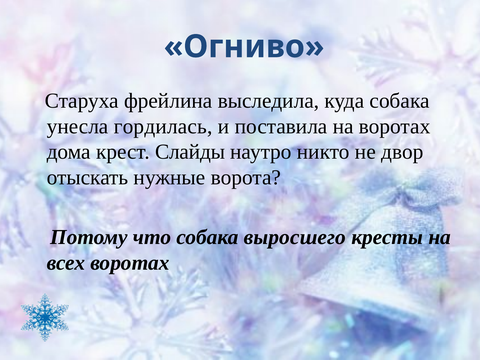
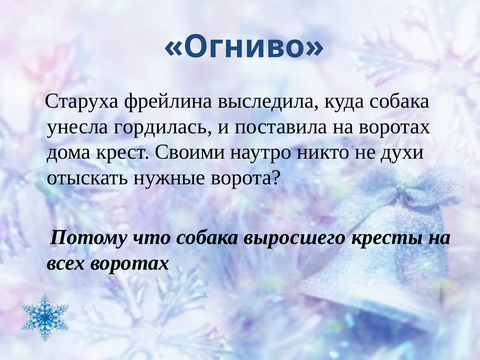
Слайды: Слайды -> Своими
двор: двор -> духи
